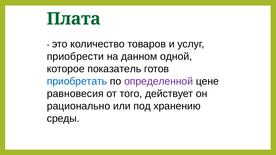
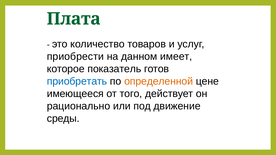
одной: одной -> имеет
определенной colour: purple -> orange
равновесия: равновесия -> имеющееся
хранению: хранению -> движение
